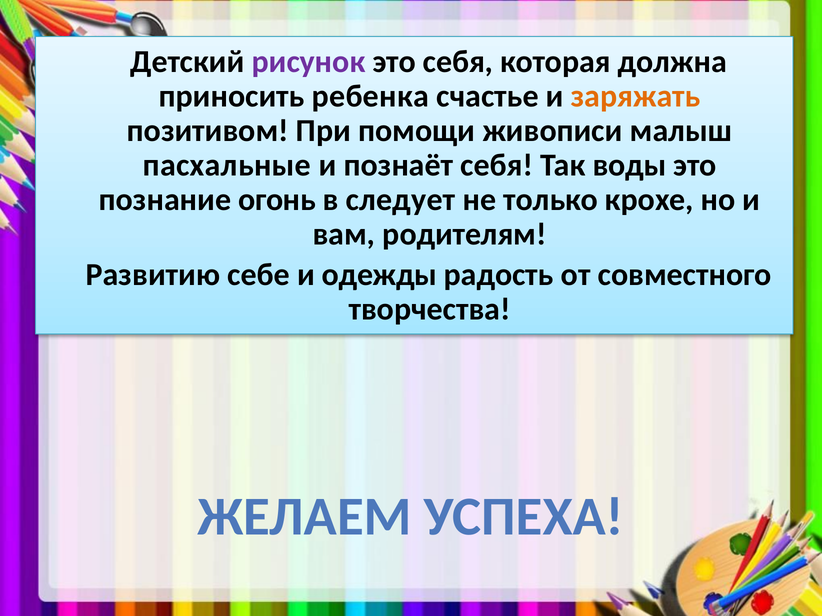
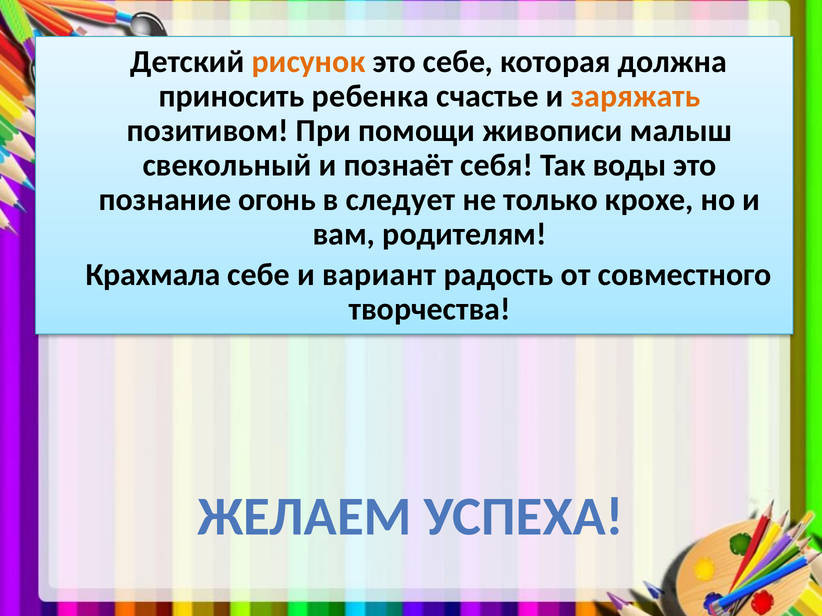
рисунок colour: purple -> orange
это себя: себя -> себе
пасхальные: пасхальные -> свекольный
Развитию: Развитию -> Крахмала
одежды: одежды -> вариант
